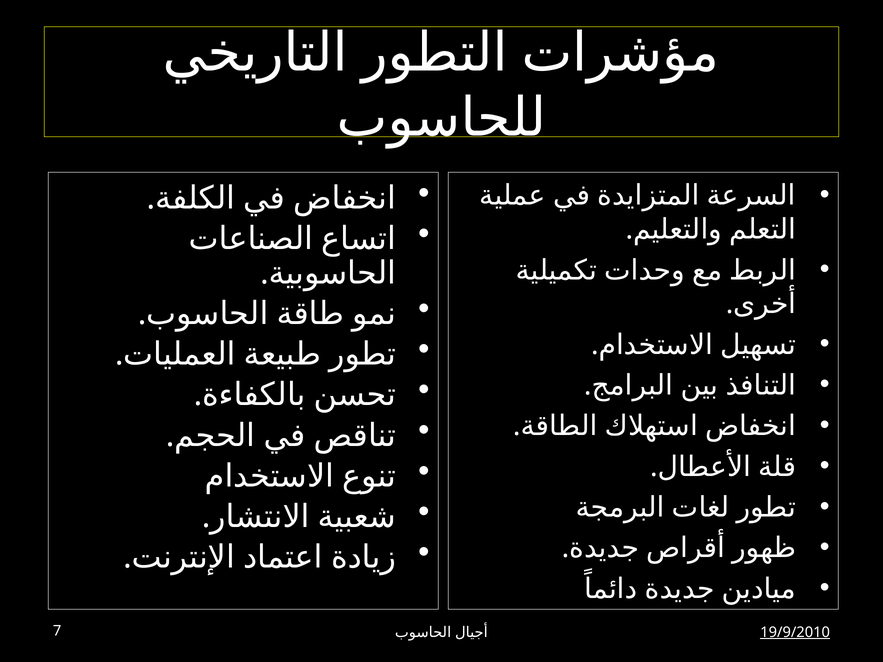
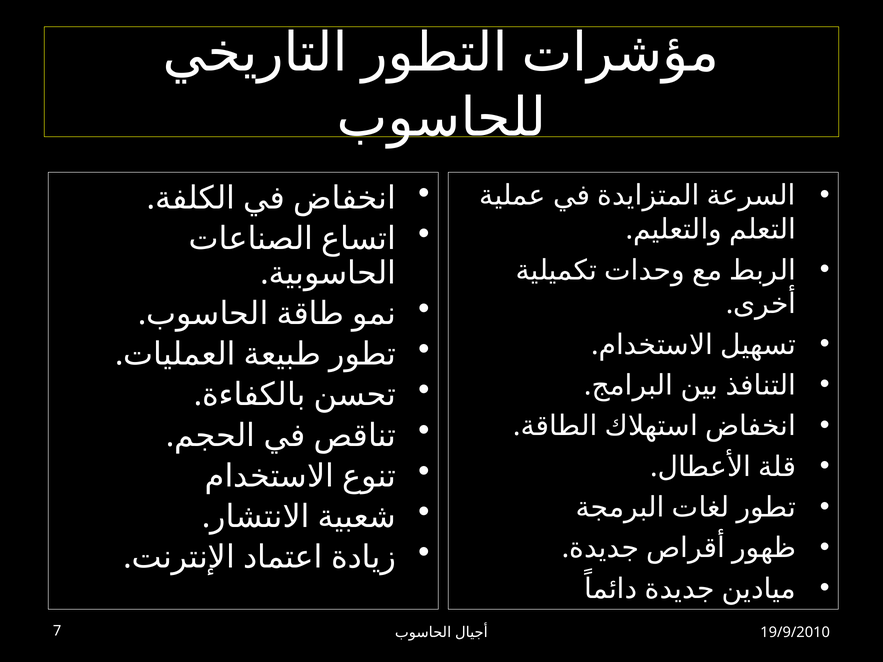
19/9/2010 underline: present -> none
